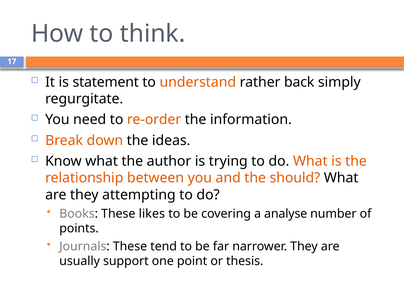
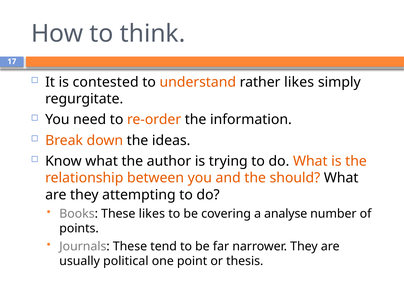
statement: statement -> contested
rather back: back -> likes
support: support -> political
